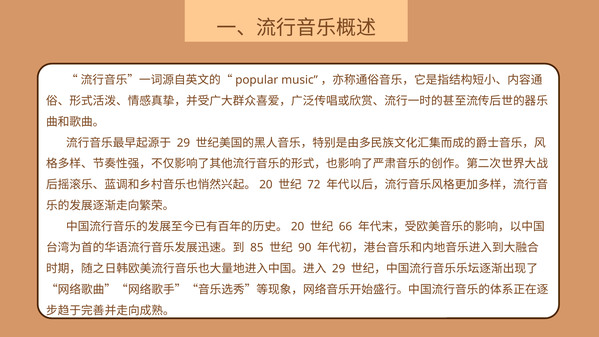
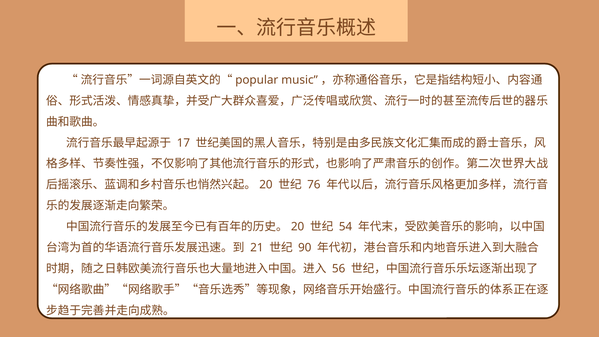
29 at (183, 143): 29 -> 17
72: 72 -> 76
66: 66 -> 54
85: 85 -> 21
29 at (339, 269): 29 -> 56
